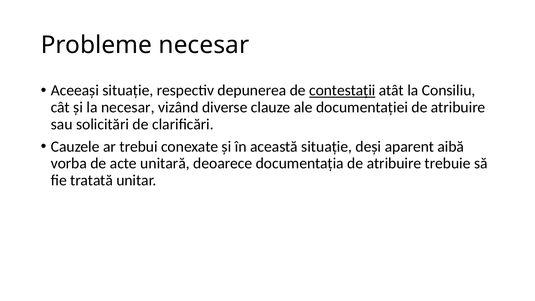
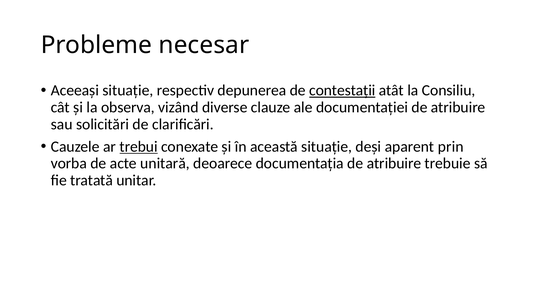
la necesar: necesar -> observa
trebui underline: none -> present
aibă: aibă -> prin
